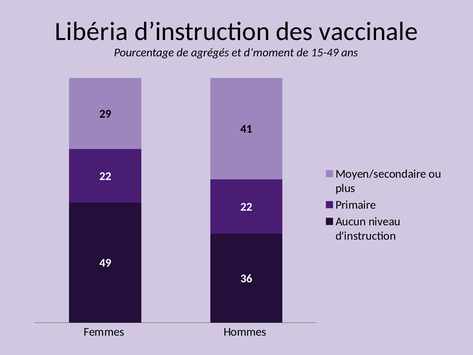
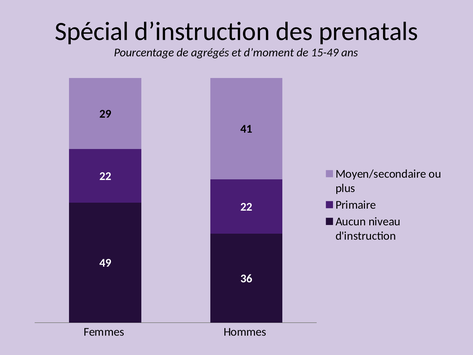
Libéria: Libéria -> Spécial
vaccinale: vaccinale -> prenatals
